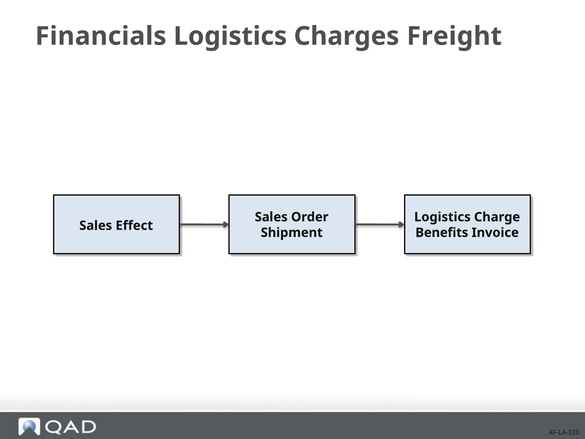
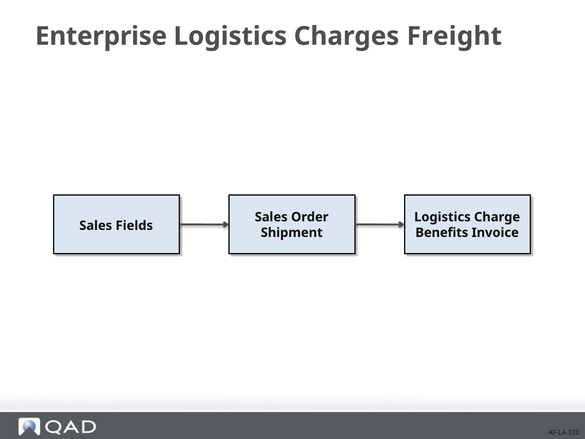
Financials: Financials -> Enterprise
Effect: Effect -> Fields
